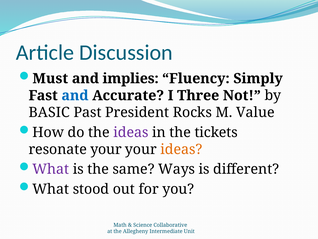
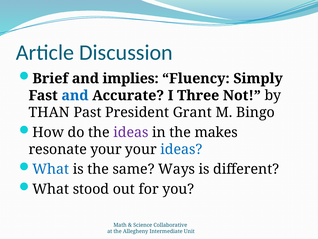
Must: Must -> Brief
BASIC: BASIC -> THAN
Rocks: Rocks -> Grant
Value: Value -> Bingo
tickets: tickets -> makes
ideas at (181, 149) colour: orange -> blue
What at (51, 169) colour: purple -> blue
